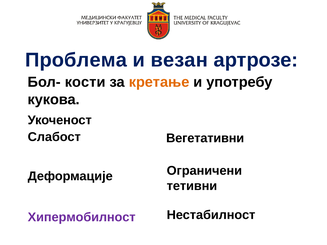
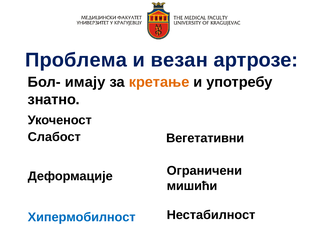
кости: кости -> имају
кукова: кукова -> знатно
тетивни: тетивни -> мишићи
Хипермобилност colour: purple -> blue
